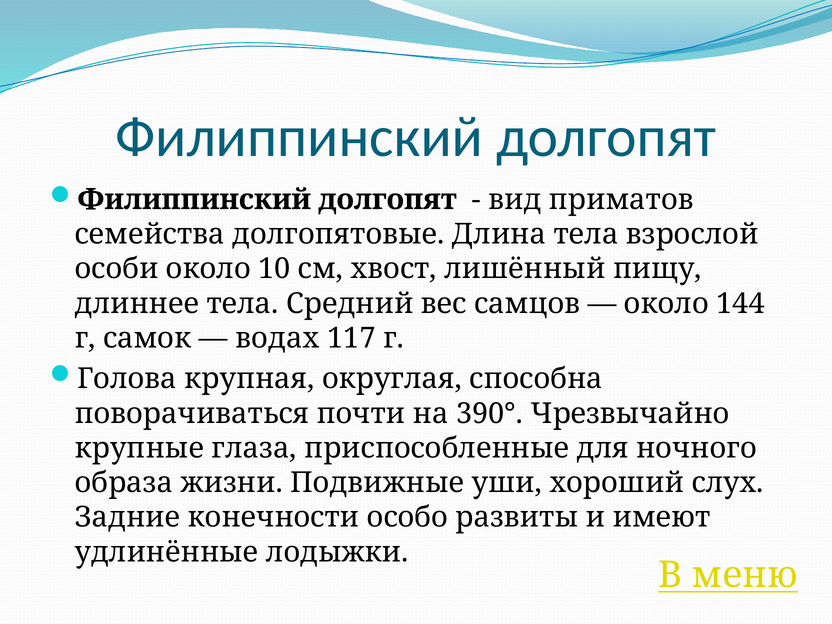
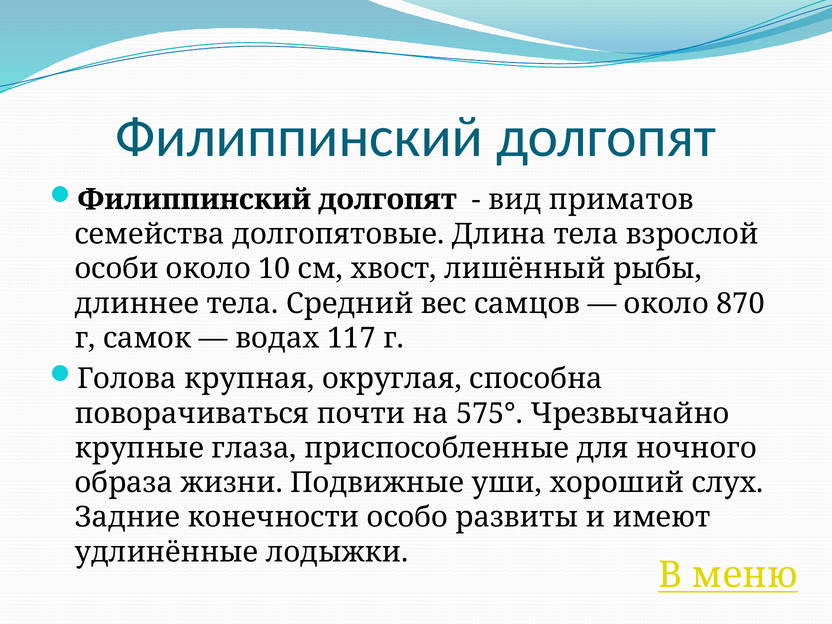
пищу: пищу -> рыбы
144: 144 -> 870
390°: 390° -> 575°
